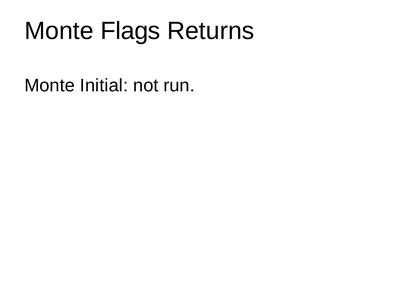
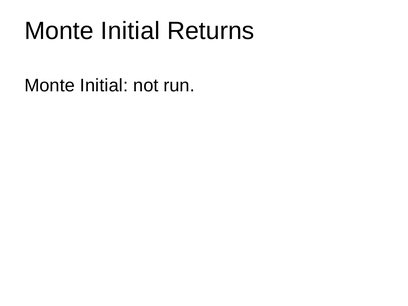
Flags at (130, 31): Flags -> Initial
